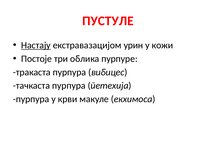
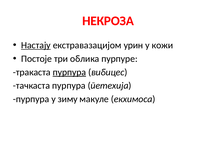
ПУСТУЛЕ: ПУСТУЛЕ -> НЕКРОЗА
пурпура at (69, 72) underline: none -> present
крви: крви -> зиму
